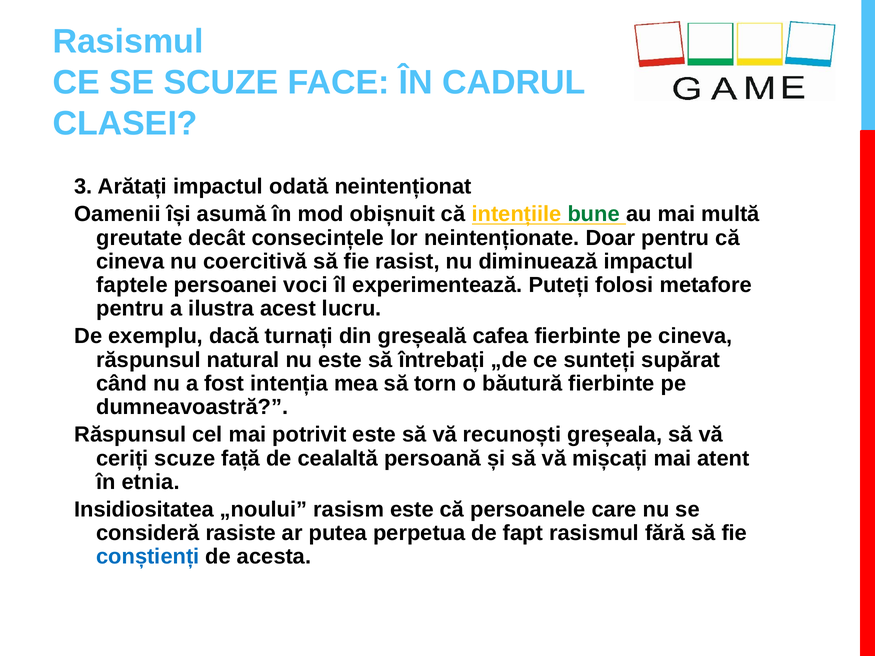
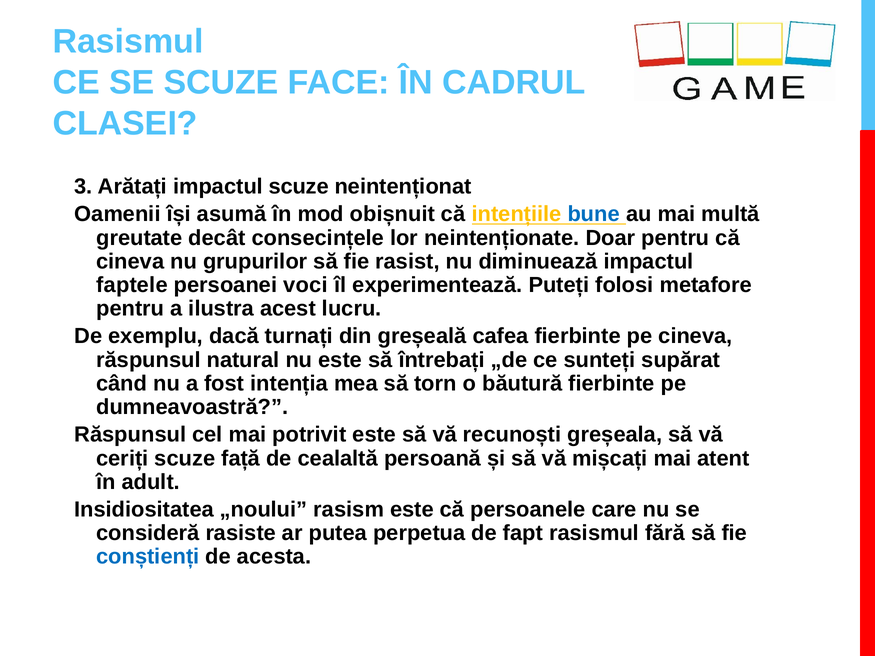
impactul odată: odată -> scuze
bune colour: green -> blue
coercitivă: coercitivă -> grupurilor
etnia: etnia -> adult
